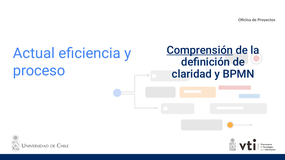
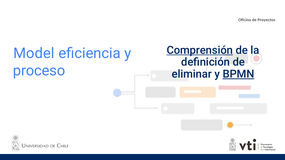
Actual: Actual -> Model
claridad: claridad -> eliminar
BPMN underline: none -> present
